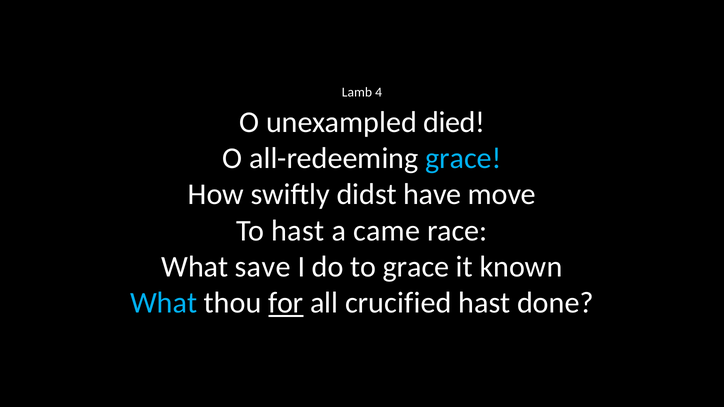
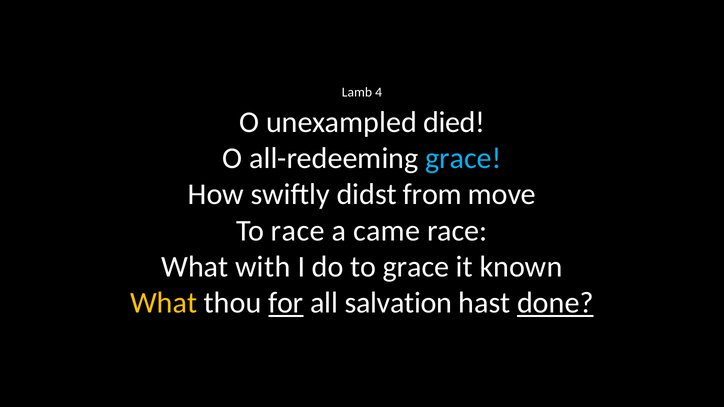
have: have -> from
To hast: hast -> race
save: save -> with
What at (164, 303) colour: light blue -> yellow
crucified: crucified -> salvation
done underline: none -> present
